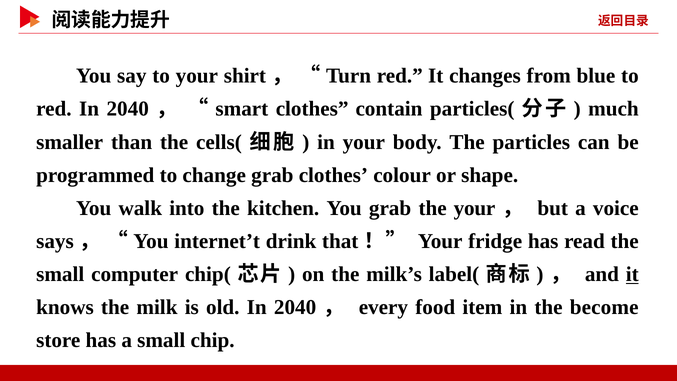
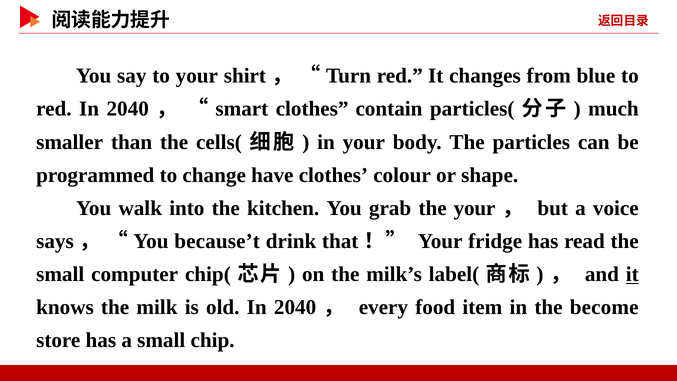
change grab: grab -> have
internet’t: internet’t -> because’t
